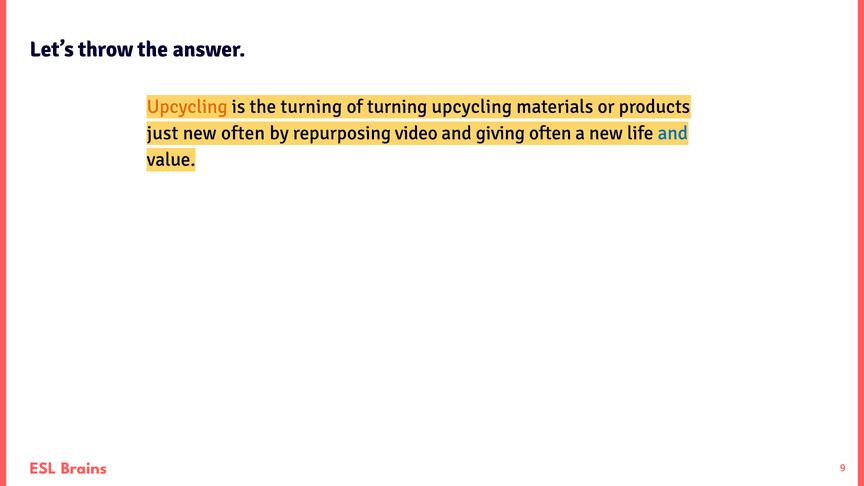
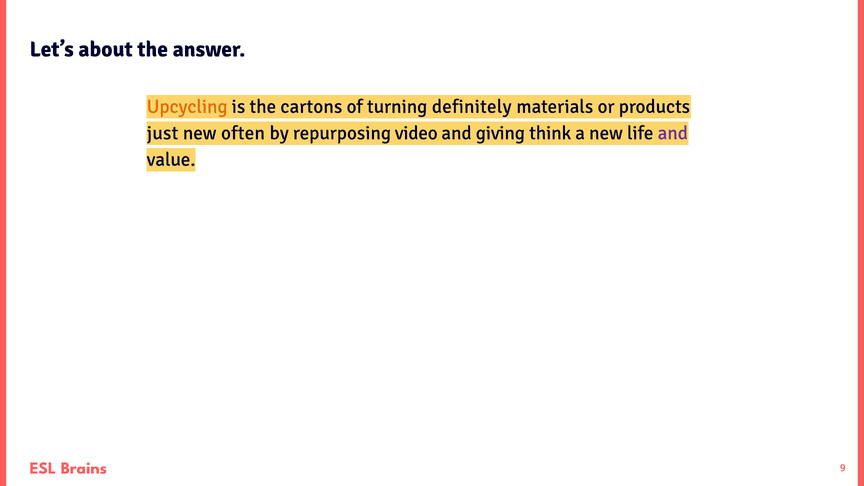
throw: throw -> about
the turning: turning -> cartons
turning upcycling: upcycling -> definitely
giving often: often -> think
and at (673, 133) colour: blue -> purple
